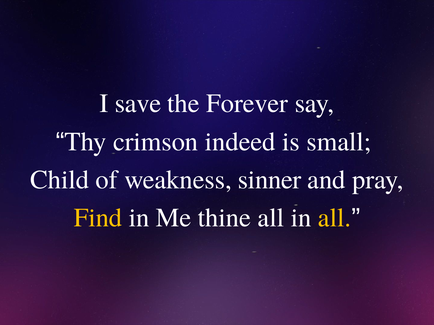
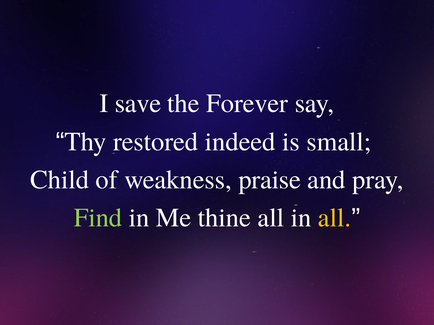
crimson: crimson -> restored
sinner: sinner -> praise
Find colour: yellow -> light green
